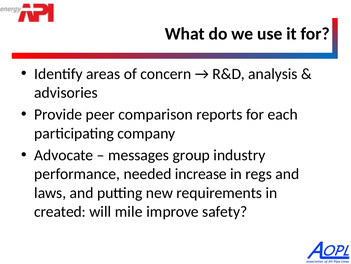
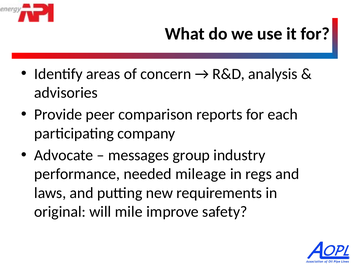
increase: increase -> mileage
created: created -> original
